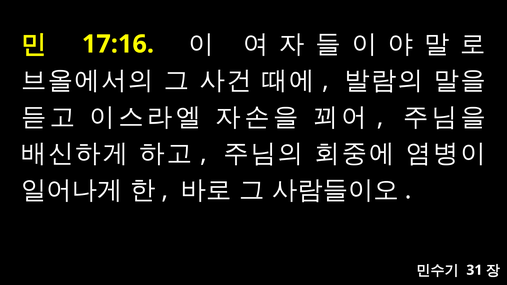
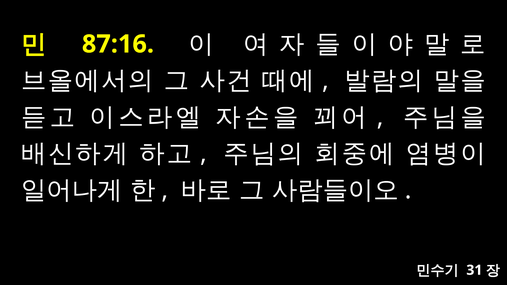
17:16: 17:16 -> 87:16
